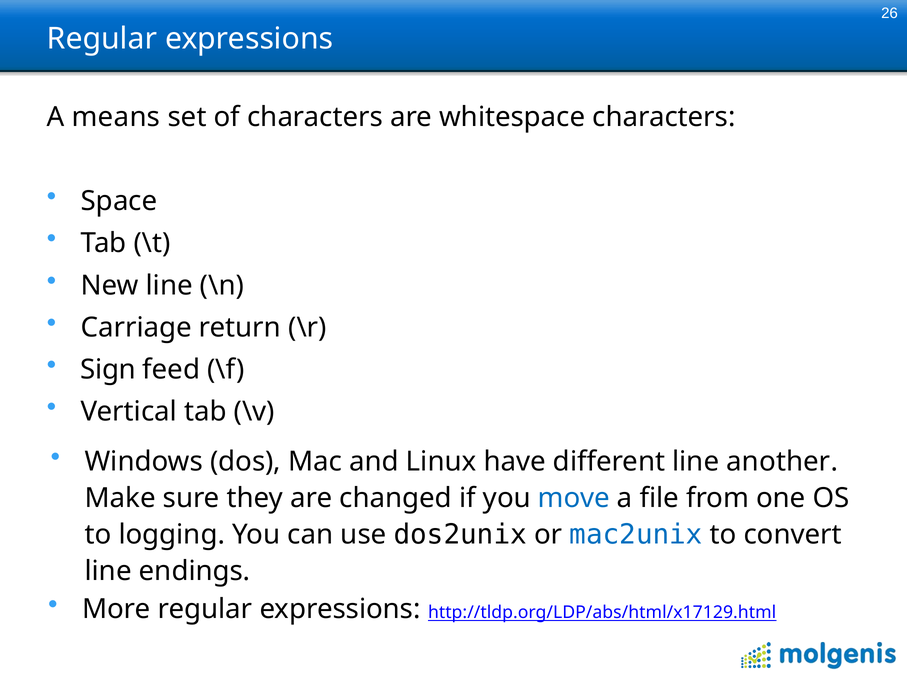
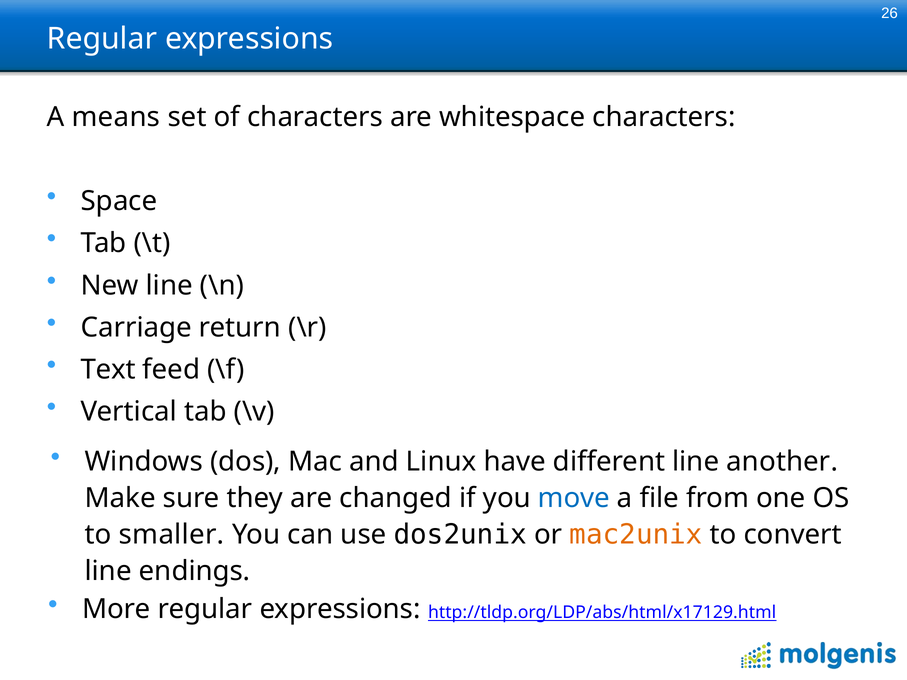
Sign: Sign -> Text
logging: logging -> smaller
mac2unix colour: blue -> orange
